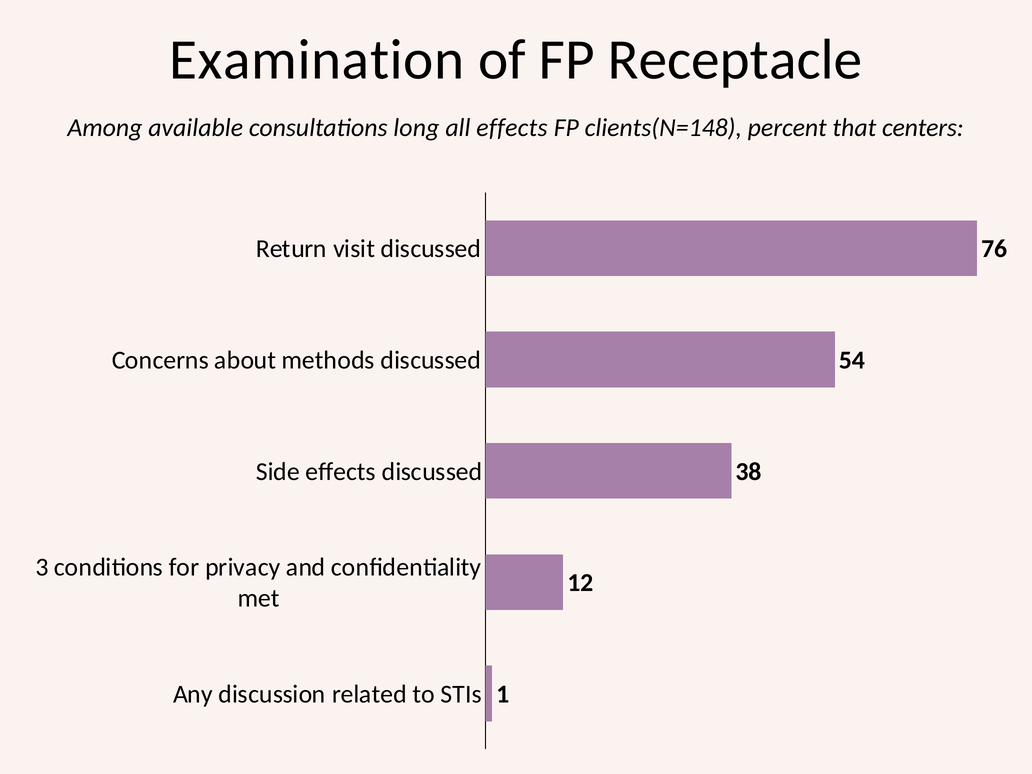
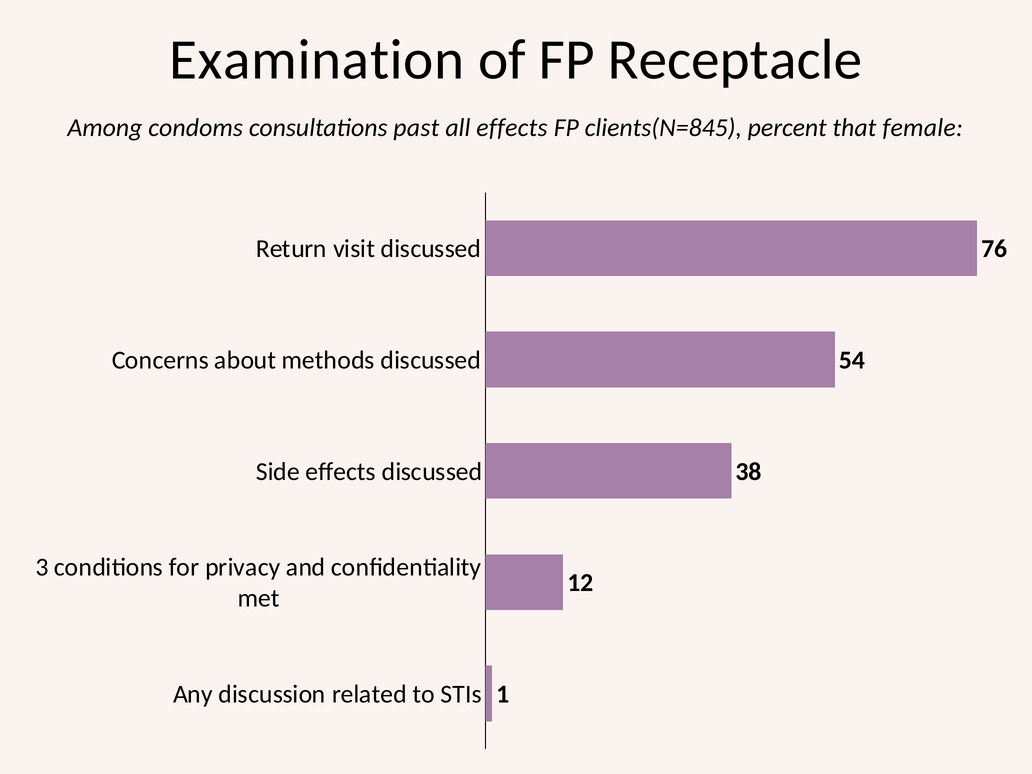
available: available -> condoms
long: long -> past
clients(N=148: clients(N=148 -> clients(N=845
centers: centers -> female
